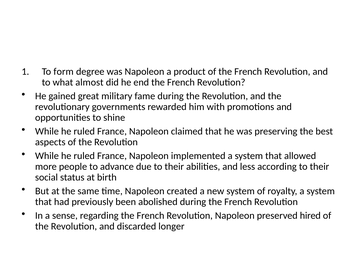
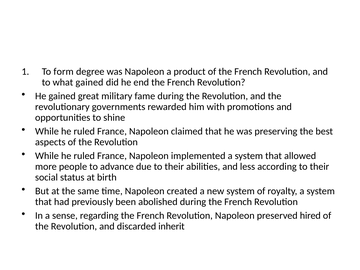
what almost: almost -> gained
longer: longer -> inherit
